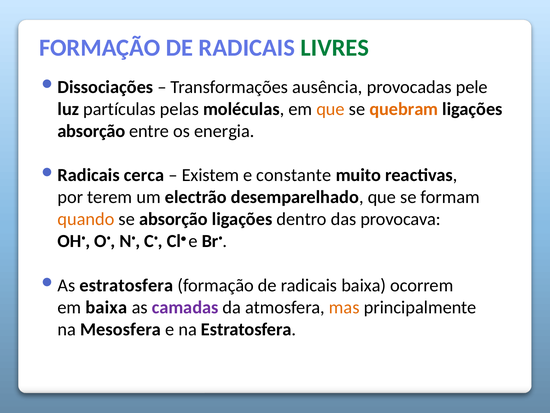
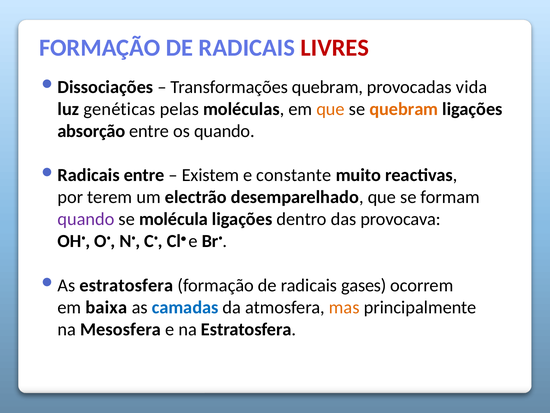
LIVRES colour: green -> red
Transformações ausência: ausência -> quebram
pele: pele -> vida
partículas: partículas -> genéticas
os energia: energia -> quando
cerca at (144, 175): cerca -> entre
quando at (86, 219) colour: orange -> purple
se absorção: absorção -> molécula
radicais baixa: baixa -> gases
camadas colour: purple -> blue
